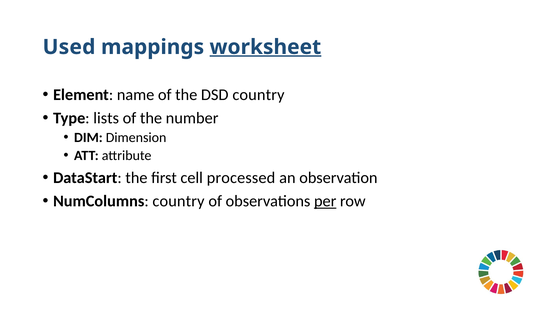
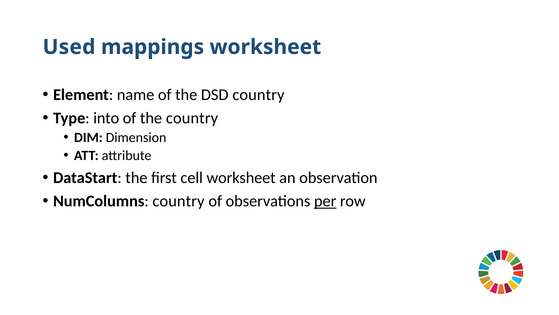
worksheet at (265, 47) underline: present -> none
lists: lists -> into
the number: number -> country
cell processed: processed -> worksheet
